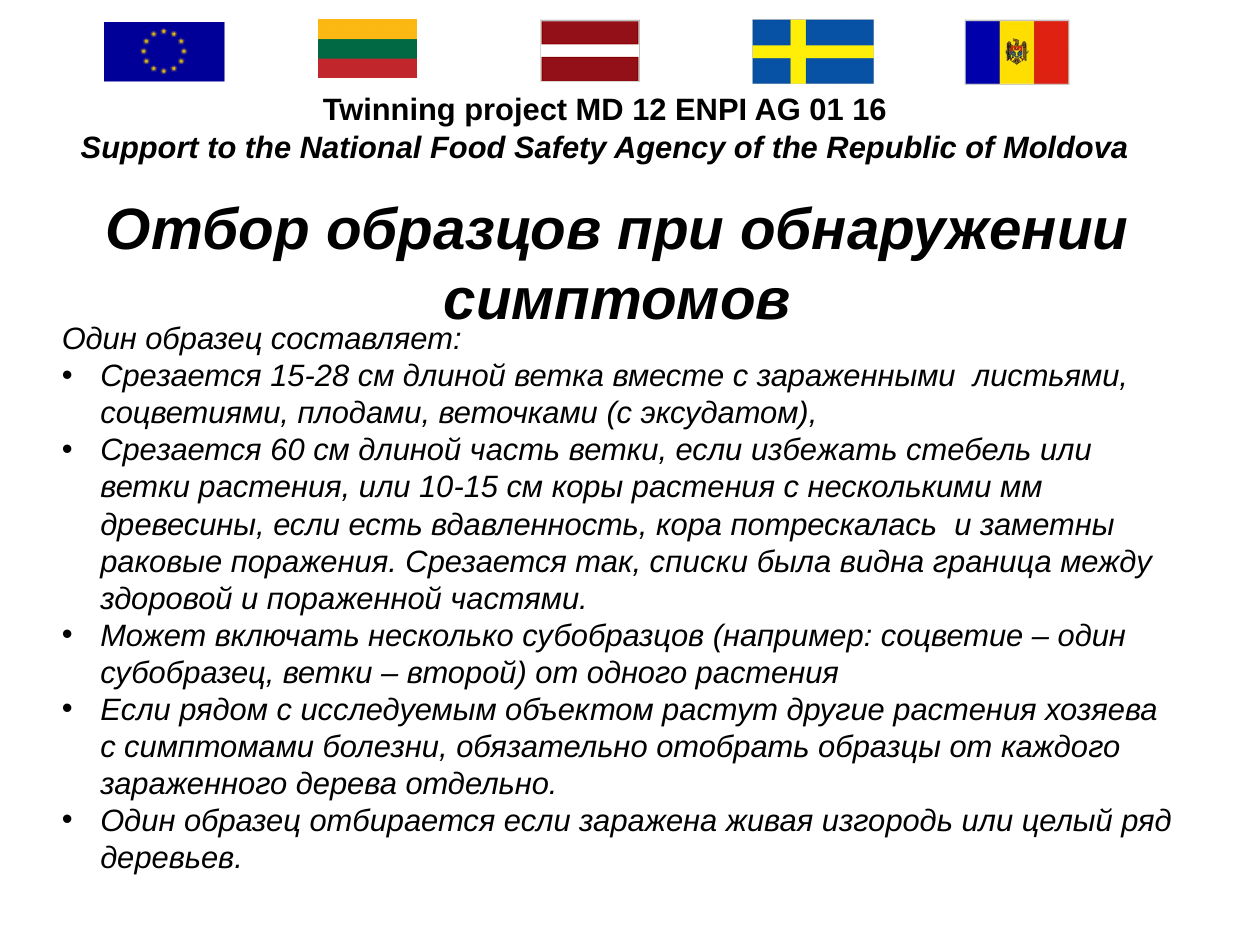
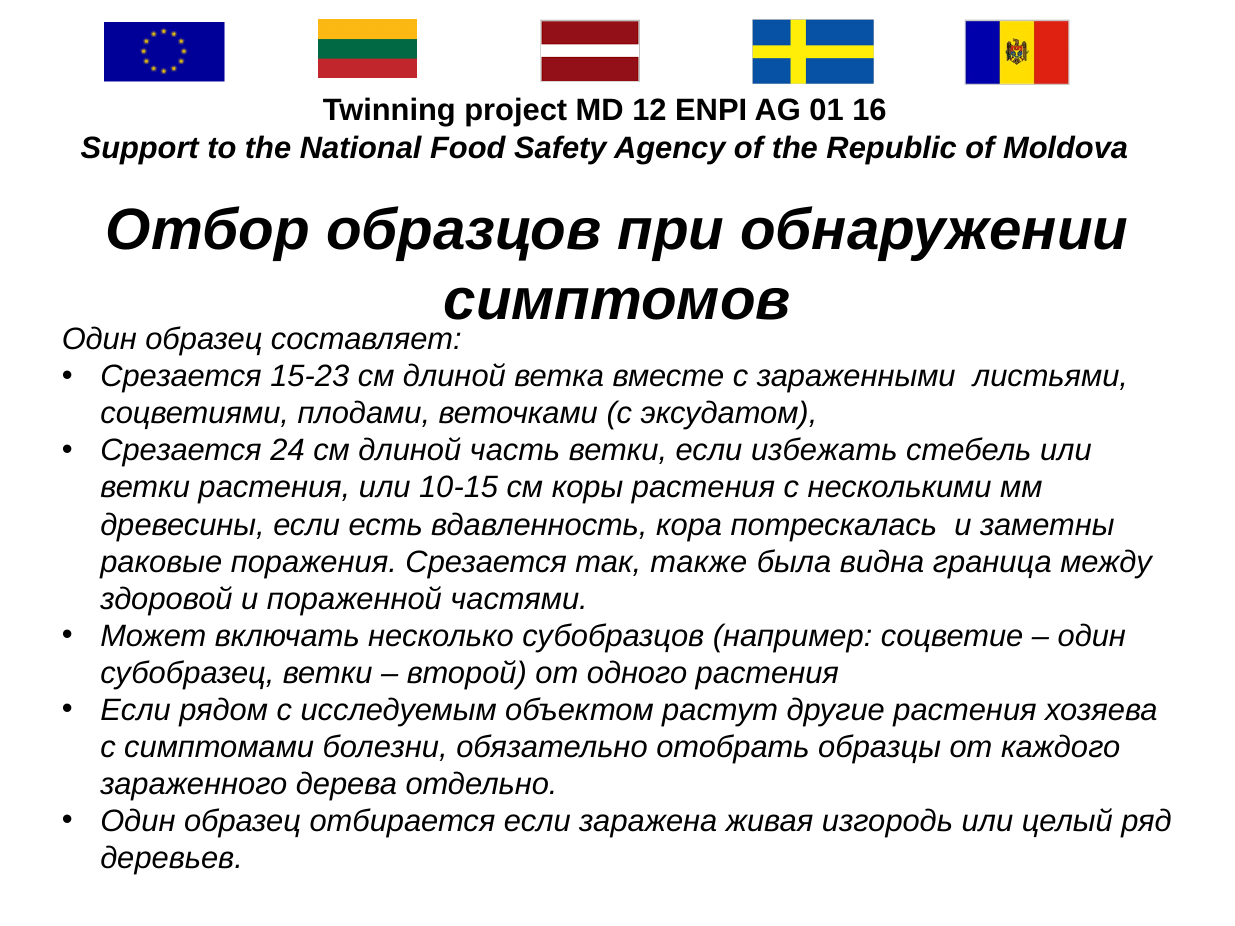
15-28: 15-28 -> 15-23
60: 60 -> 24
списки: списки -> также
